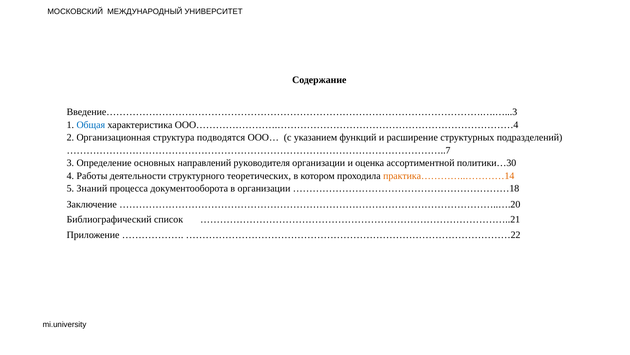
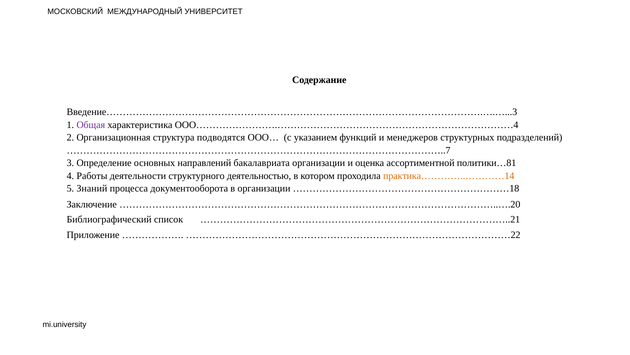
Общая colour: blue -> purple
расширение: расширение -> менеджеров
руководителя: руководителя -> бакалавриата
политики…30: политики…30 -> политики…81
теоретических: теоретических -> деятельностью
